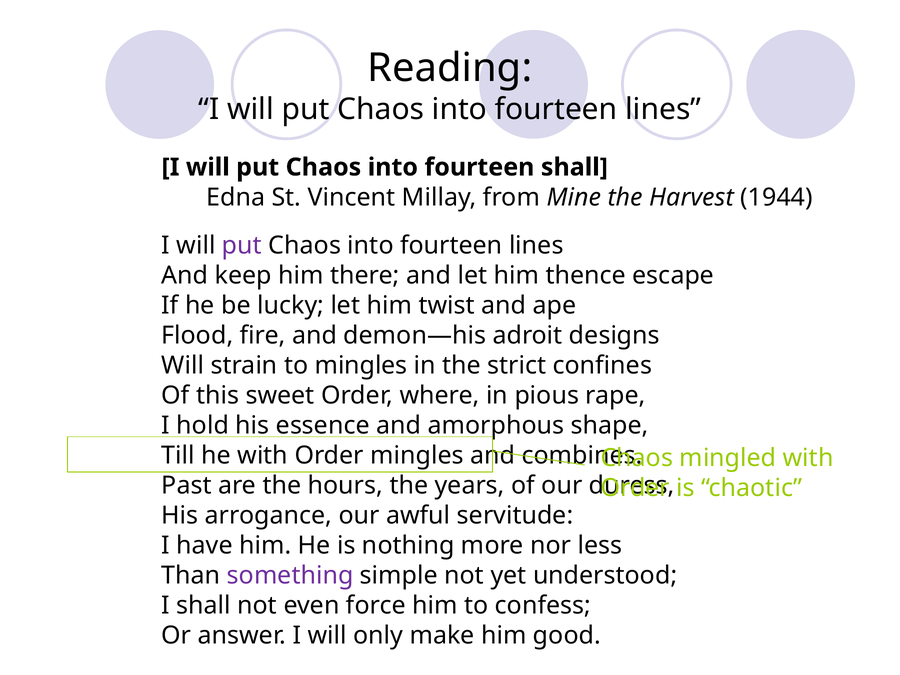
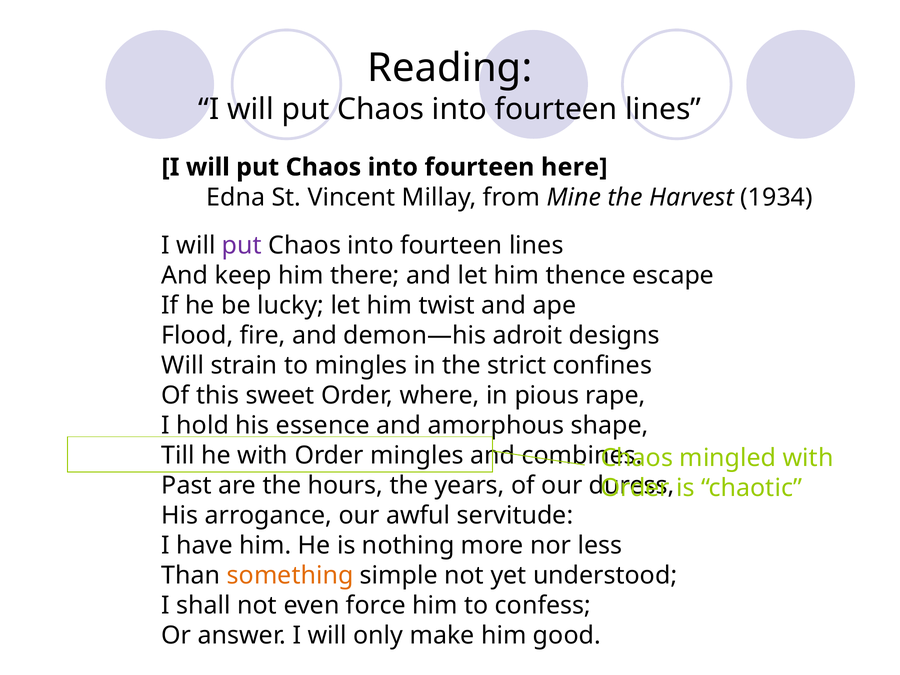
fourteen shall: shall -> here
1944: 1944 -> 1934
something colour: purple -> orange
